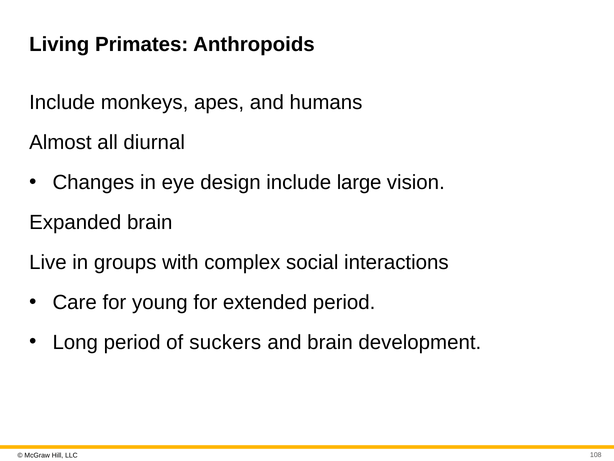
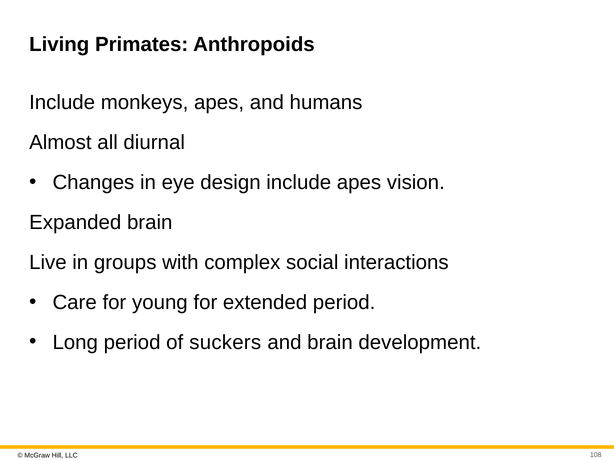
include large: large -> apes
